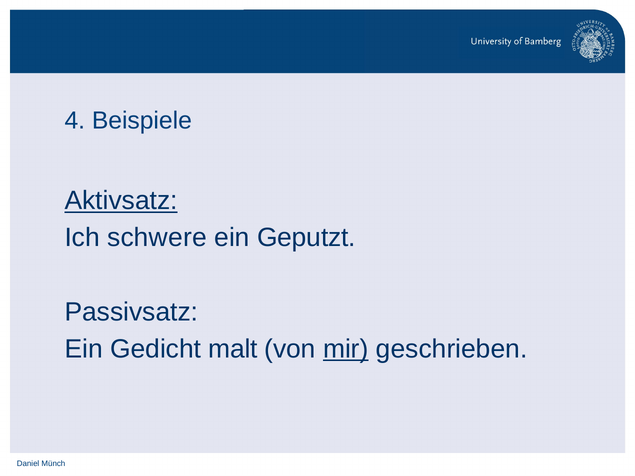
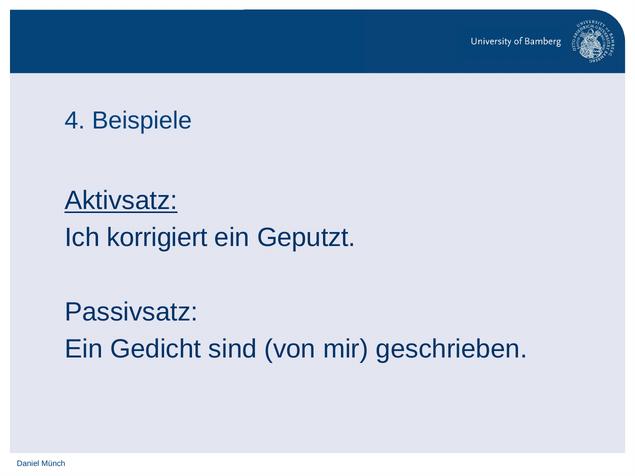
schwere: schwere -> korrigiert
malt: malt -> sind
mir underline: present -> none
